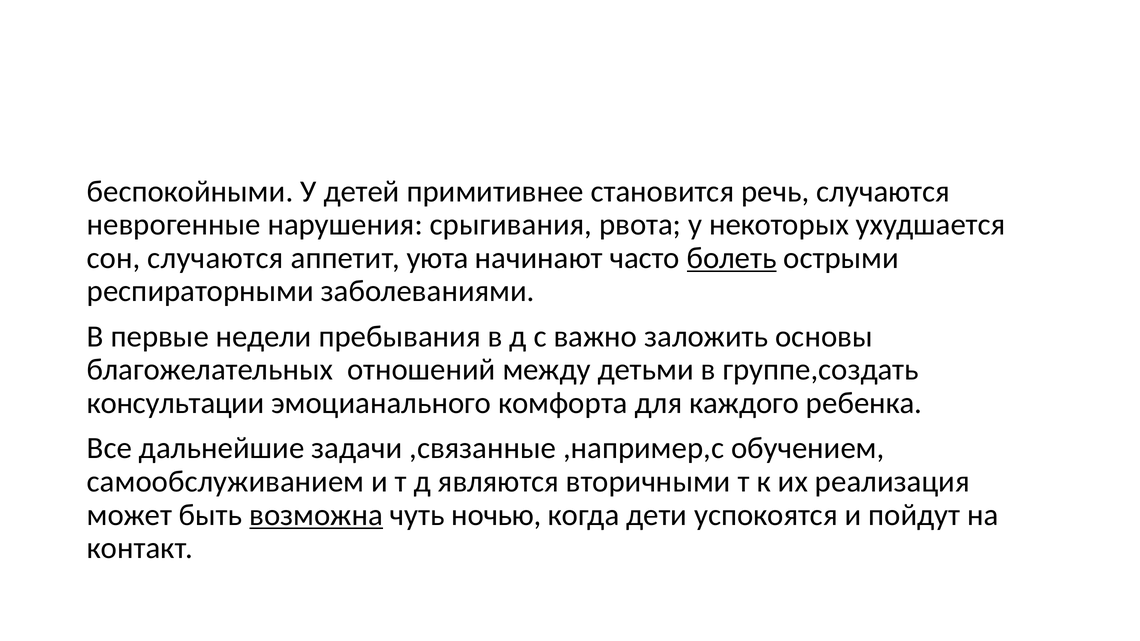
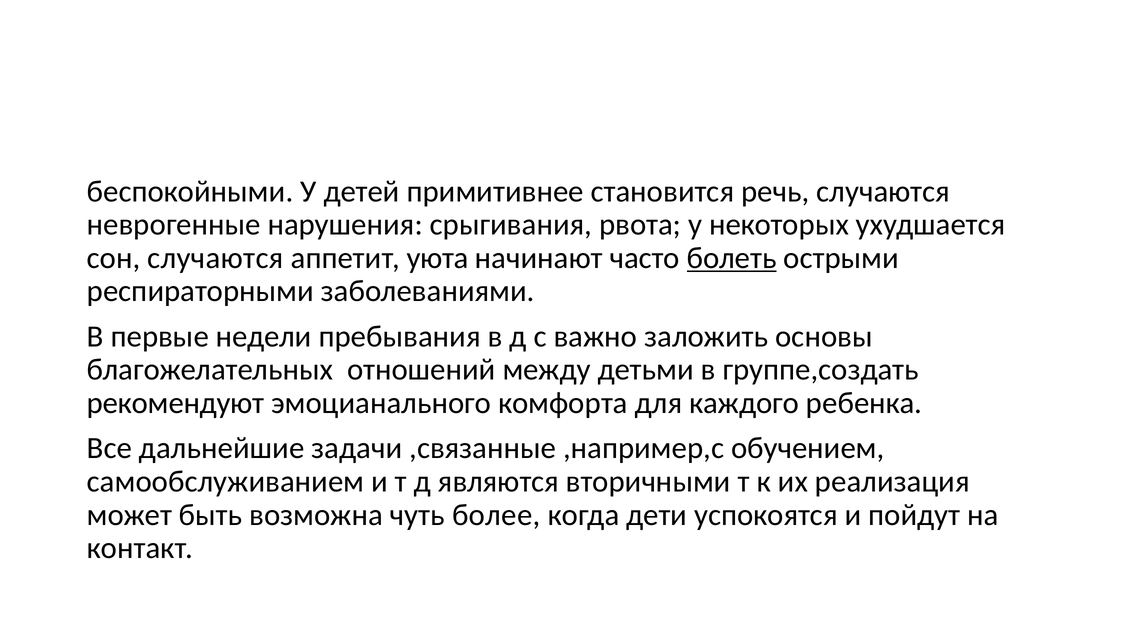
консультации: консультации -> рекомендуют
возможна underline: present -> none
ночью: ночью -> более
